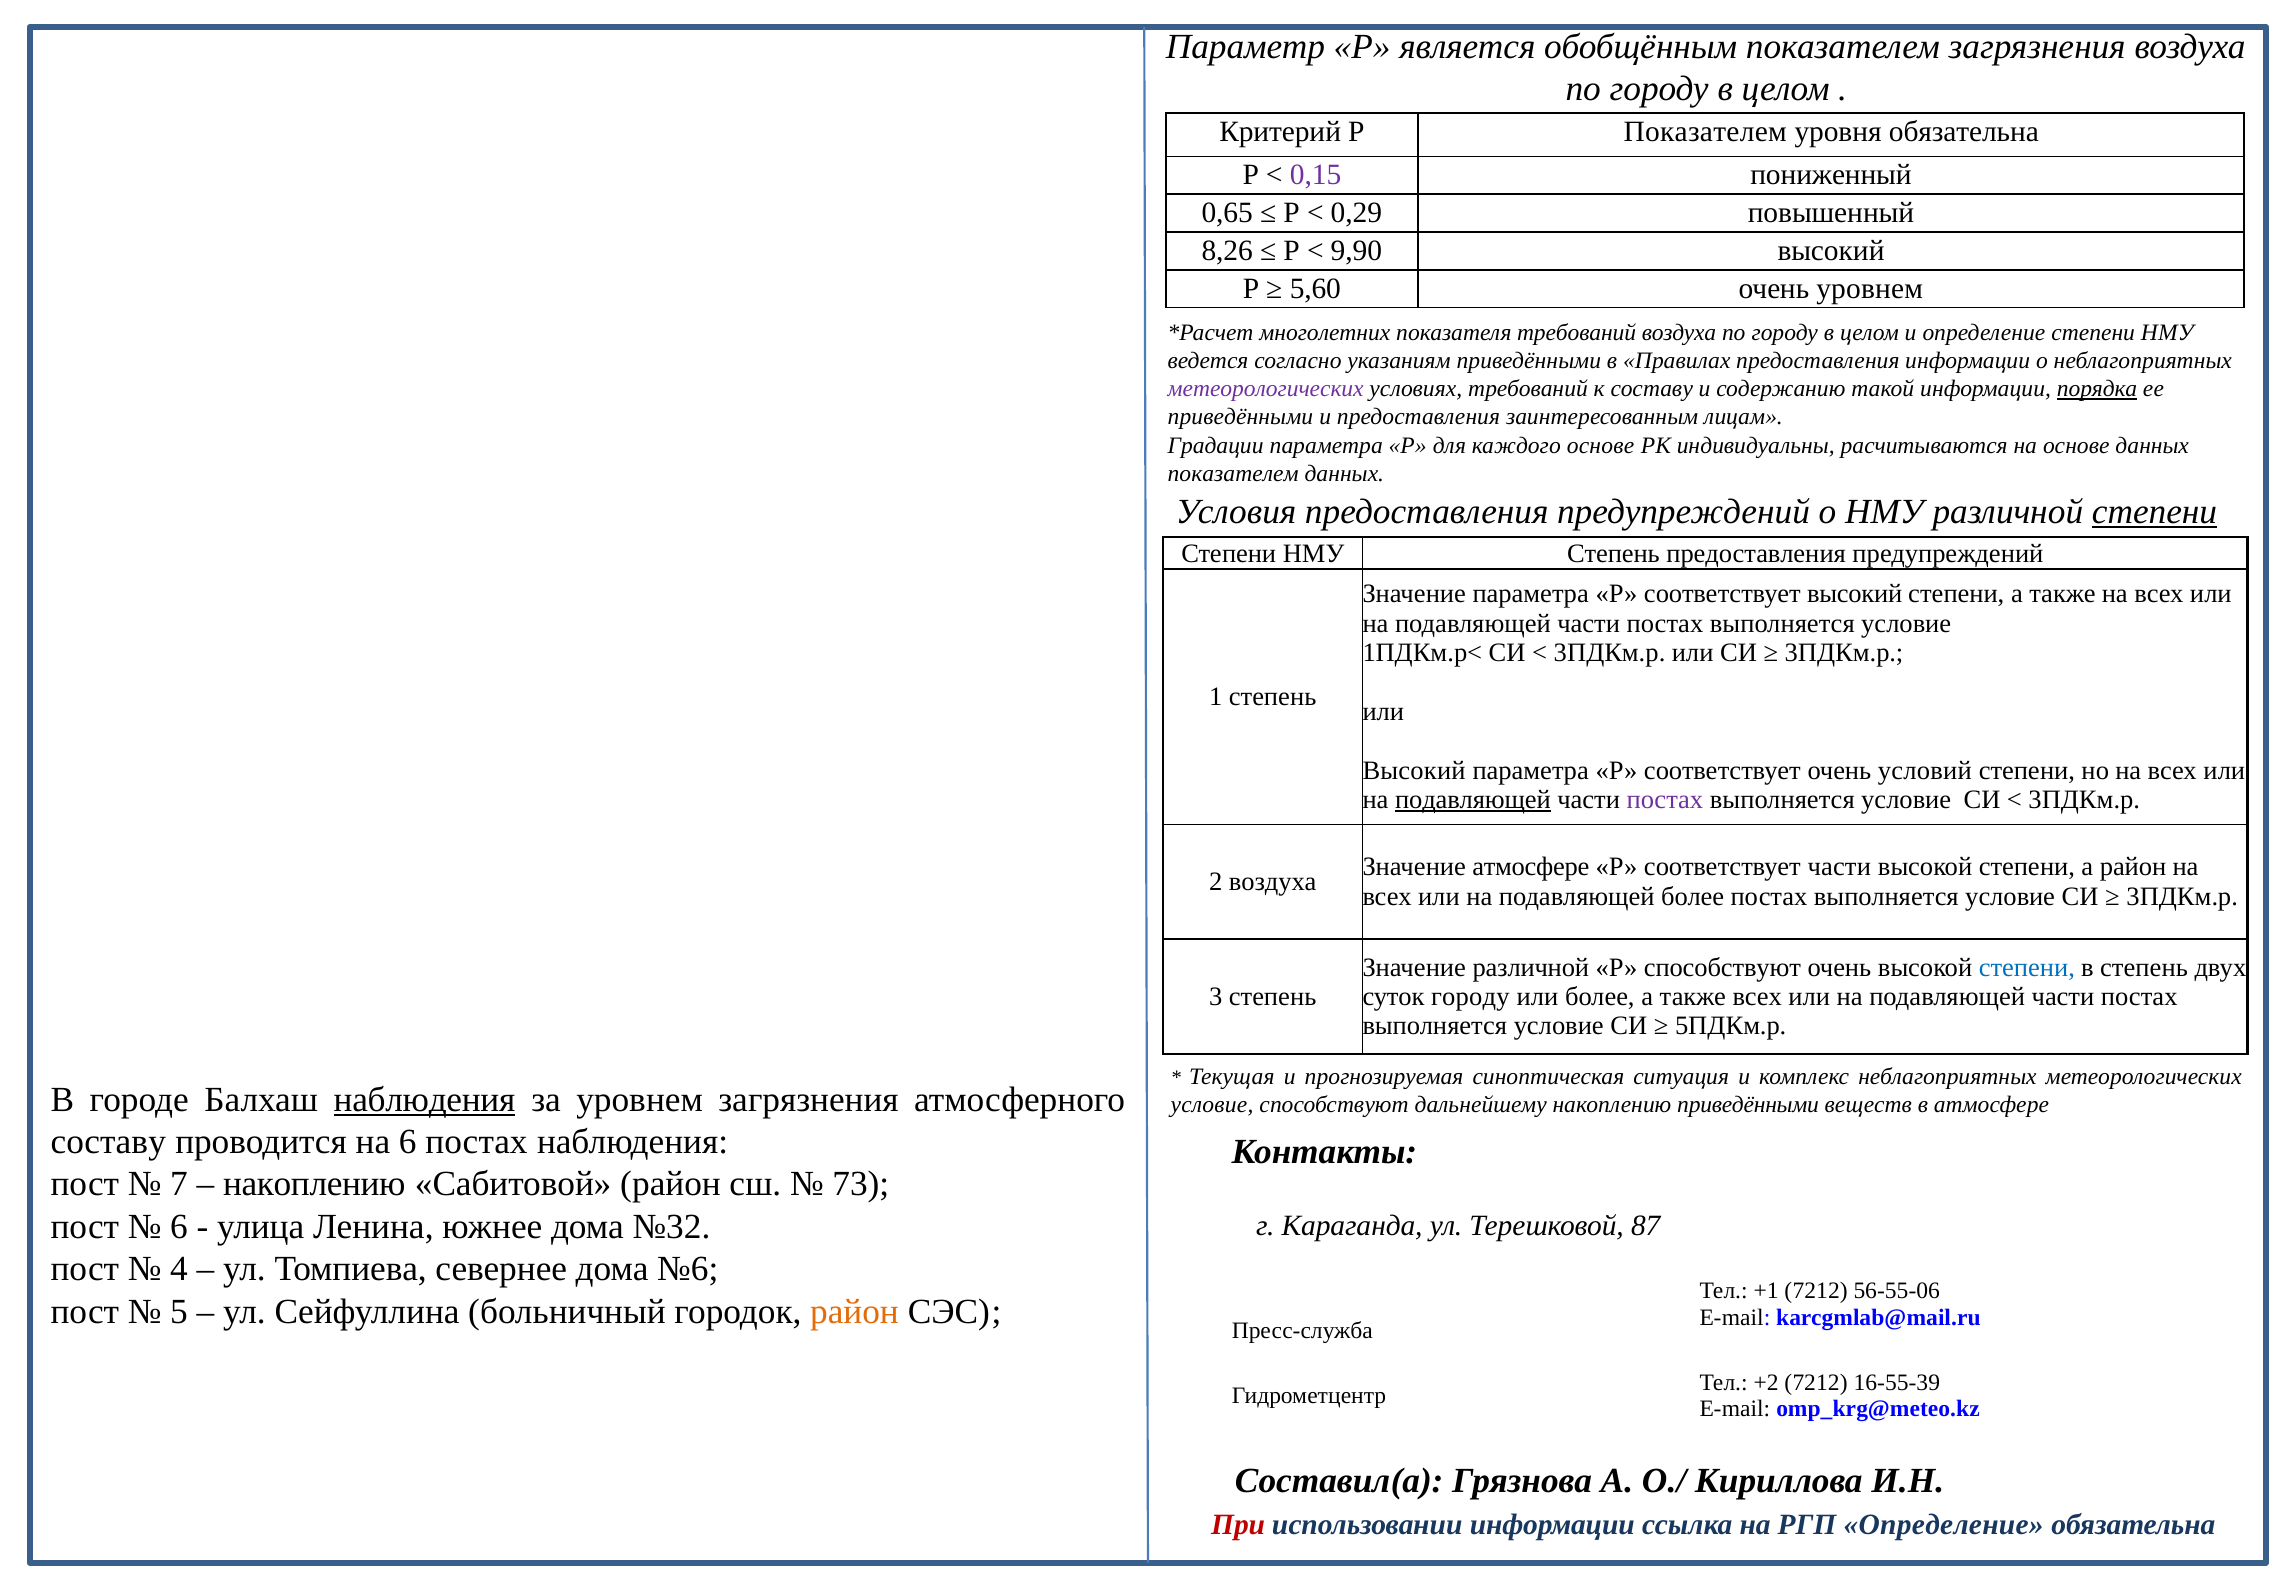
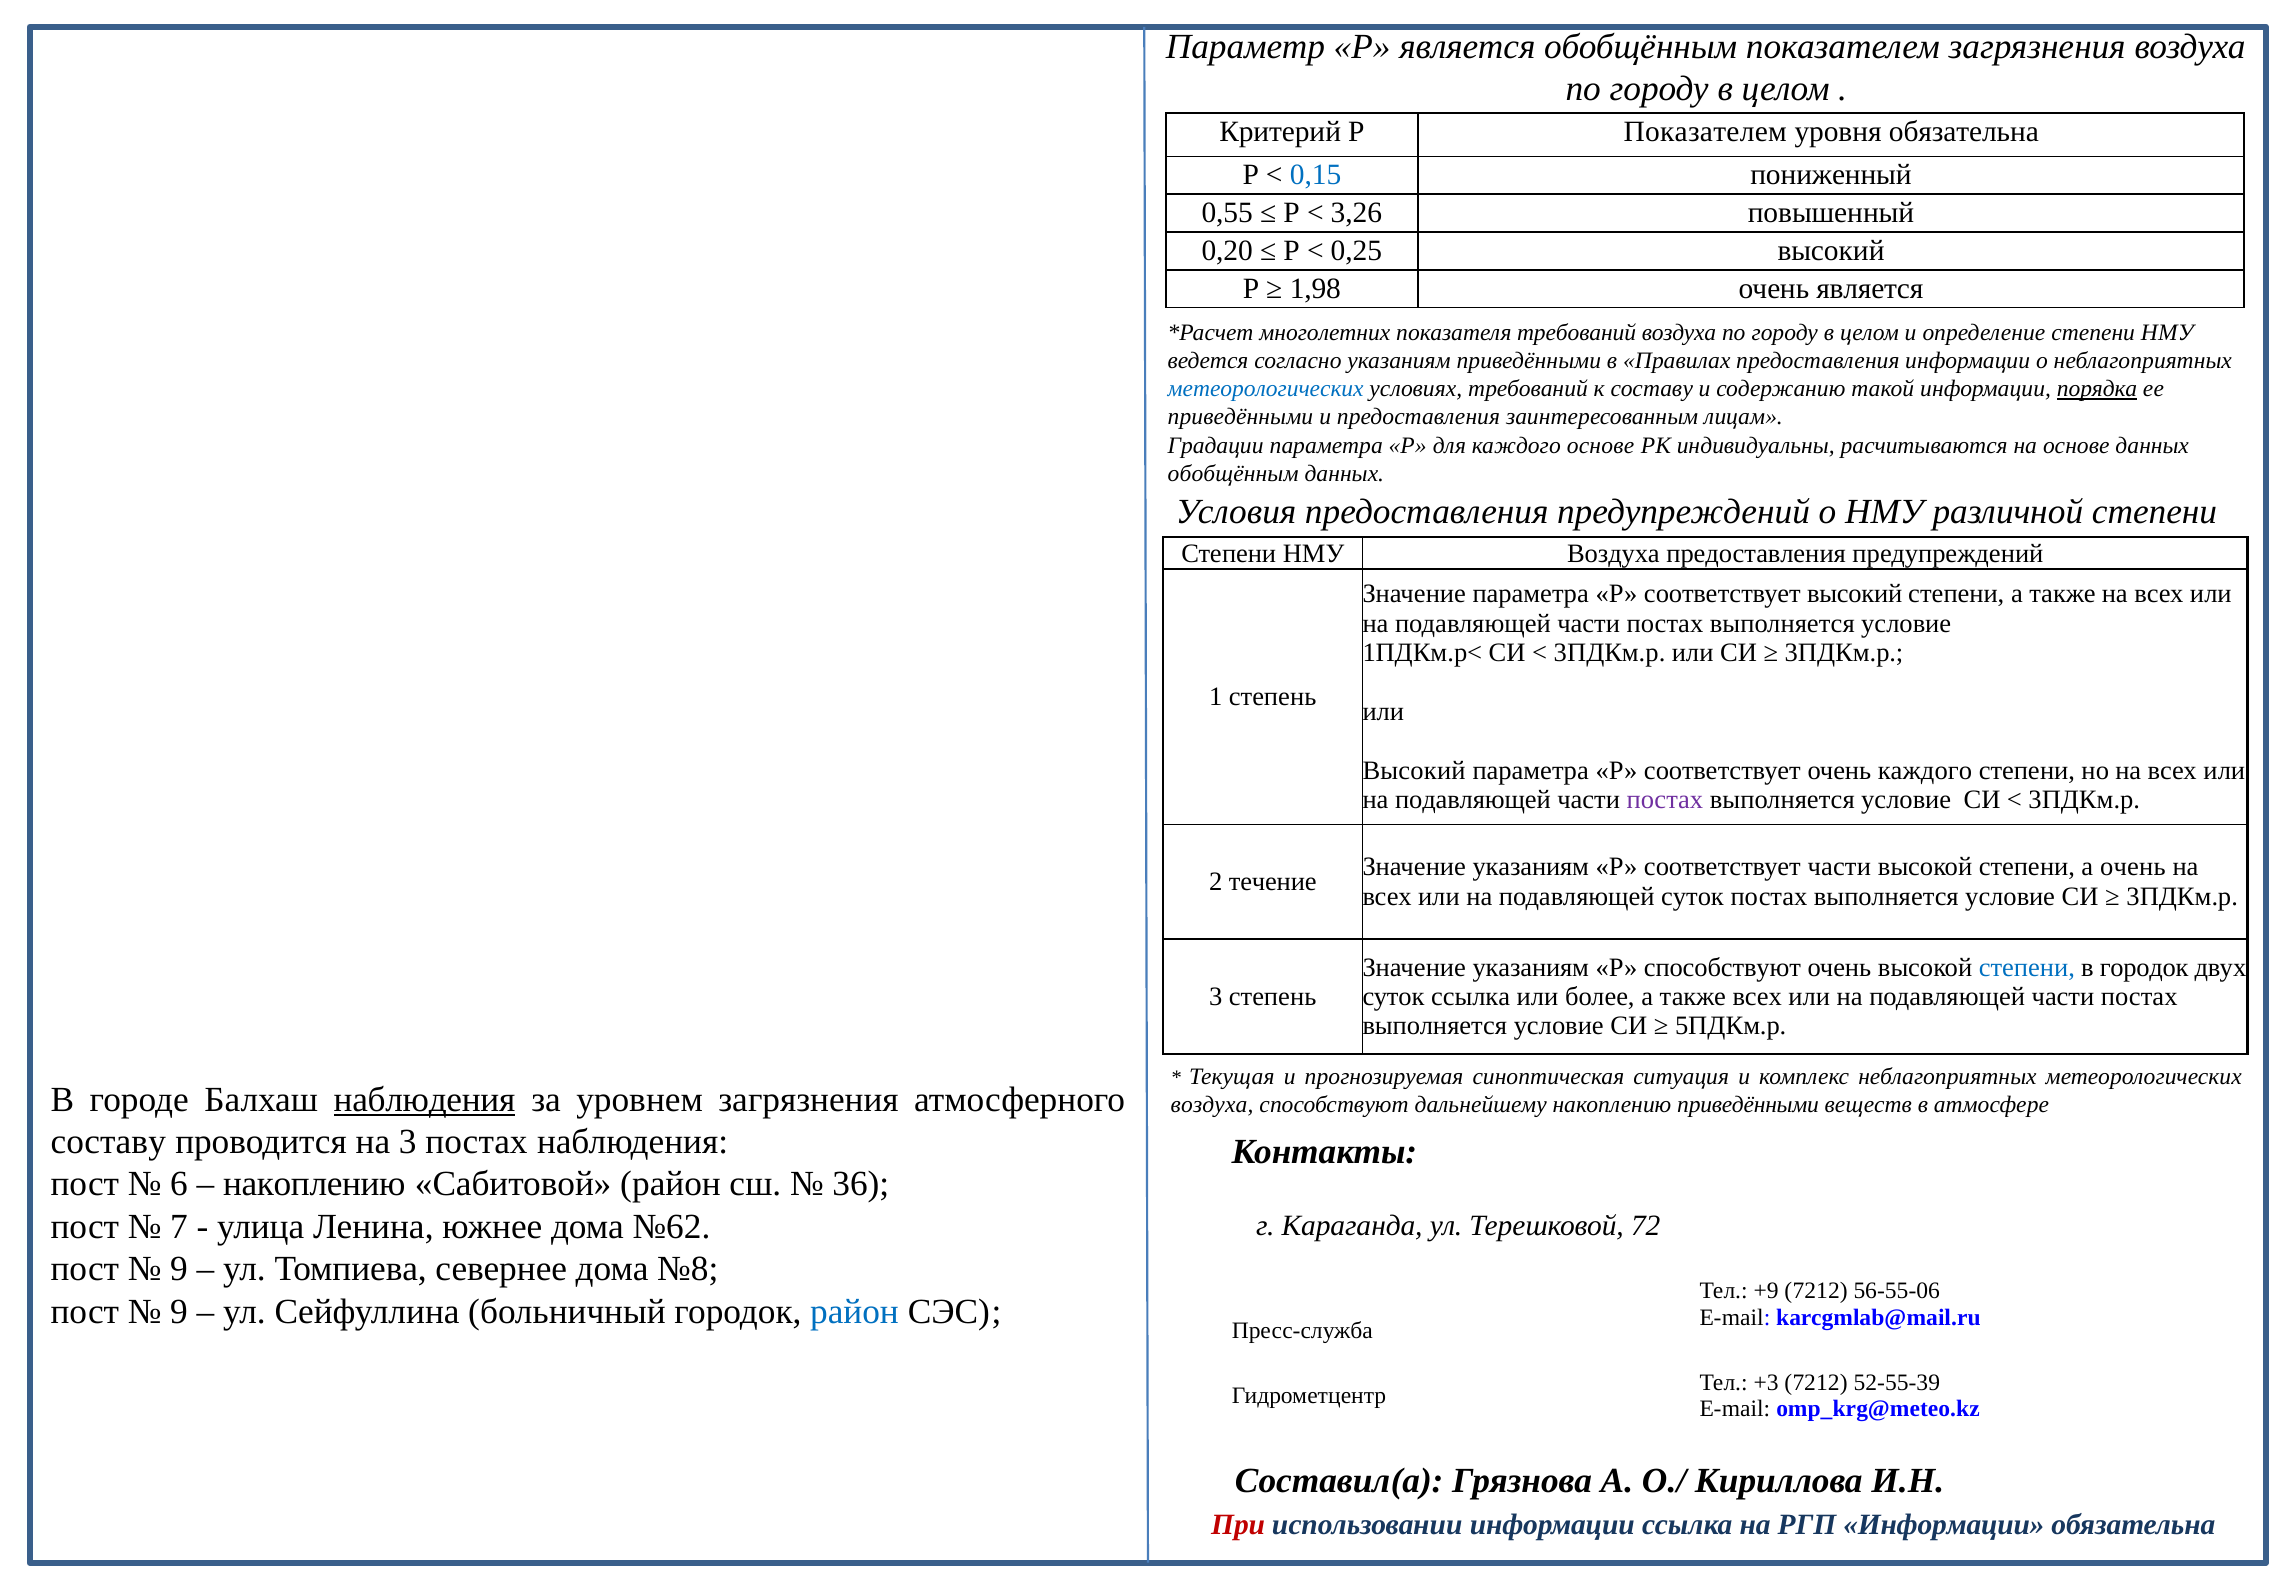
0,15 colour: purple -> blue
0,65: 0,65 -> 0,55
0,29: 0,29 -> 3,26
8,26: 8,26 -> 0,20
9,90: 9,90 -> 0,25
5,60: 5,60 -> 1,98
очень уровнем: уровнем -> является
метеорологических at (1266, 389) colour: purple -> blue
показателем at (1233, 473): показателем -> обобщённым
степени at (2155, 512) underline: present -> none
НМУ Степень: Степень -> Воздуха
очень условий: условий -> каждого
подавляющей at (1473, 799) underline: present -> none
атмосфере at (1531, 867): атмосфере -> указаниям
а район: район -> очень
2 воздуха: воздуха -> течение
подавляющей более: более -> суток
различной at (1531, 967): различной -> указаниям
в степень: степень -> городок
суток городу: городу -> ссылка
условие at (1212, 1105): условие -> воздуха
на 6: 6 -> 3
7: 7 -> 6
73: 73 -> 36
6 at (179, 1226): 6 -> 7
№32: №32 -> №62
87: 87 -> 72
4 at (179, 1269): 4 -> 9
№6: №6 -> №8
+1: +1 -> +9
5 at (179, 1311): 5 -> 9
район at (855, 1311) colour: orange -> blue
+2: +2 -> +3
16-55-39: 16-55-39 -> 52-55-39
РГП Определение: Определение -> Информации
